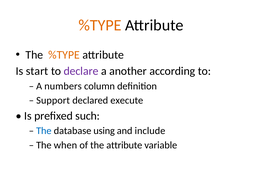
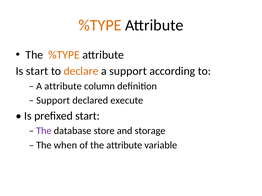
declare colour: purple -> orange
a another: another -> support
A numbers: numbers -> attribute
prefixed such: such -> start
The at (44, 131) colour: blue -> purple
using: using -> store
include: include -> storage
